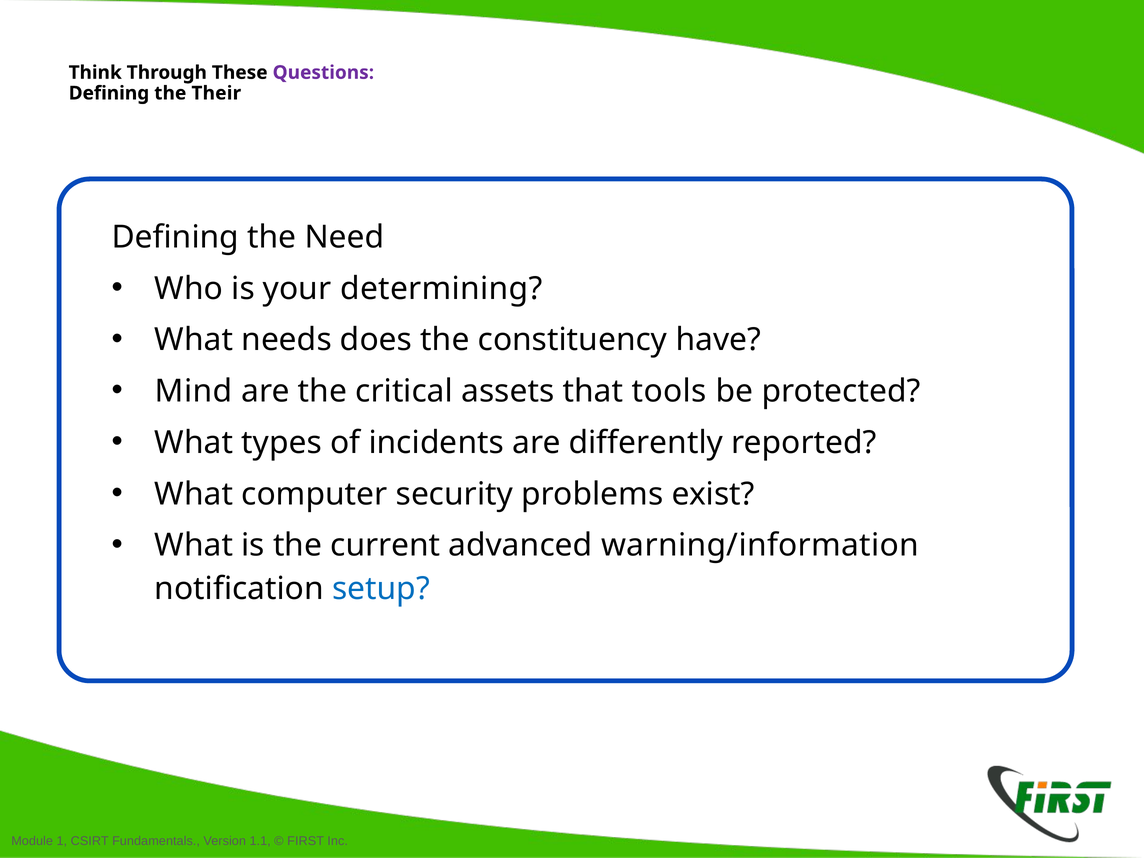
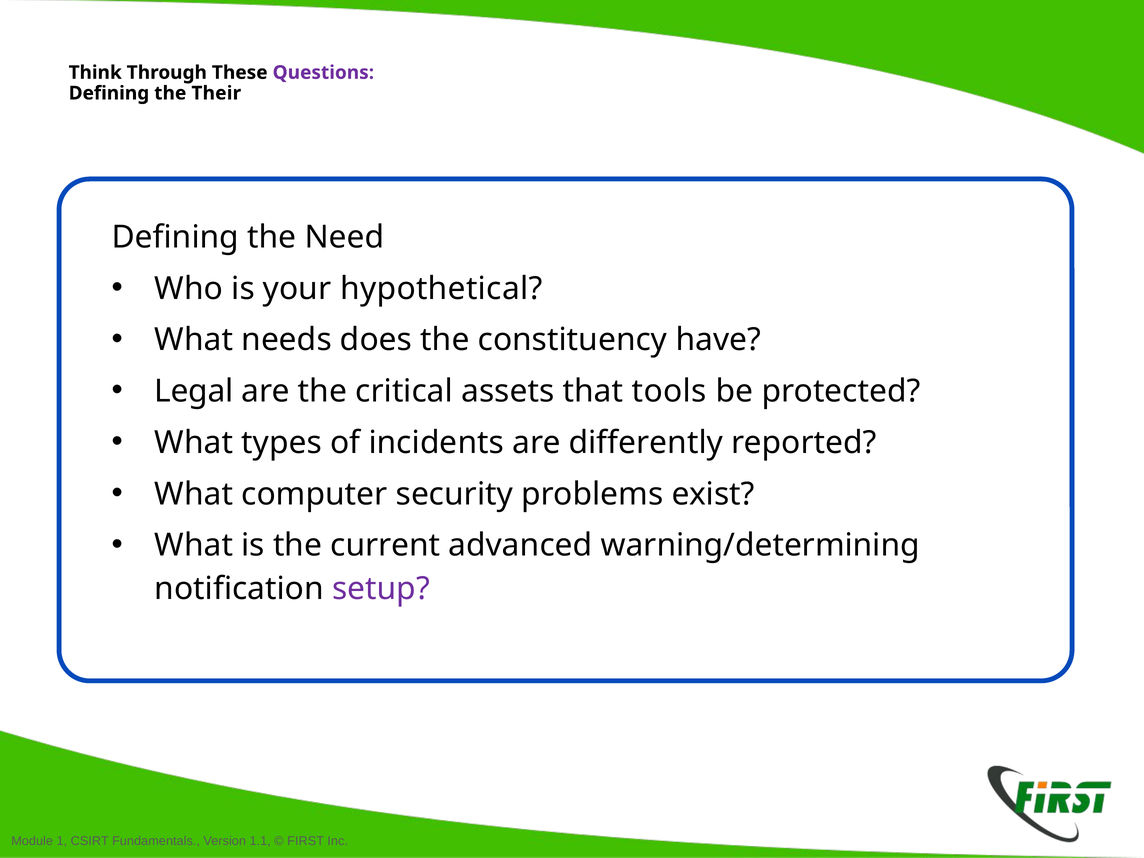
determining: determining -> hypothetical
Mind: Mind -> Legal
warning/information: warning/information -> warning/determining
setup colour: blue -> purple
